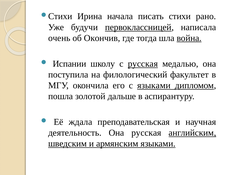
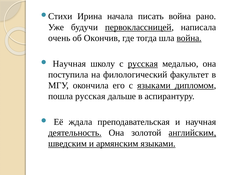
писать стихи: стихи -> война
Испании at (69, 64): Испании -> Научная
пошла золотой: золотой -> русская
деятельность underline: none -> present
Она русская: русская -> золотой
